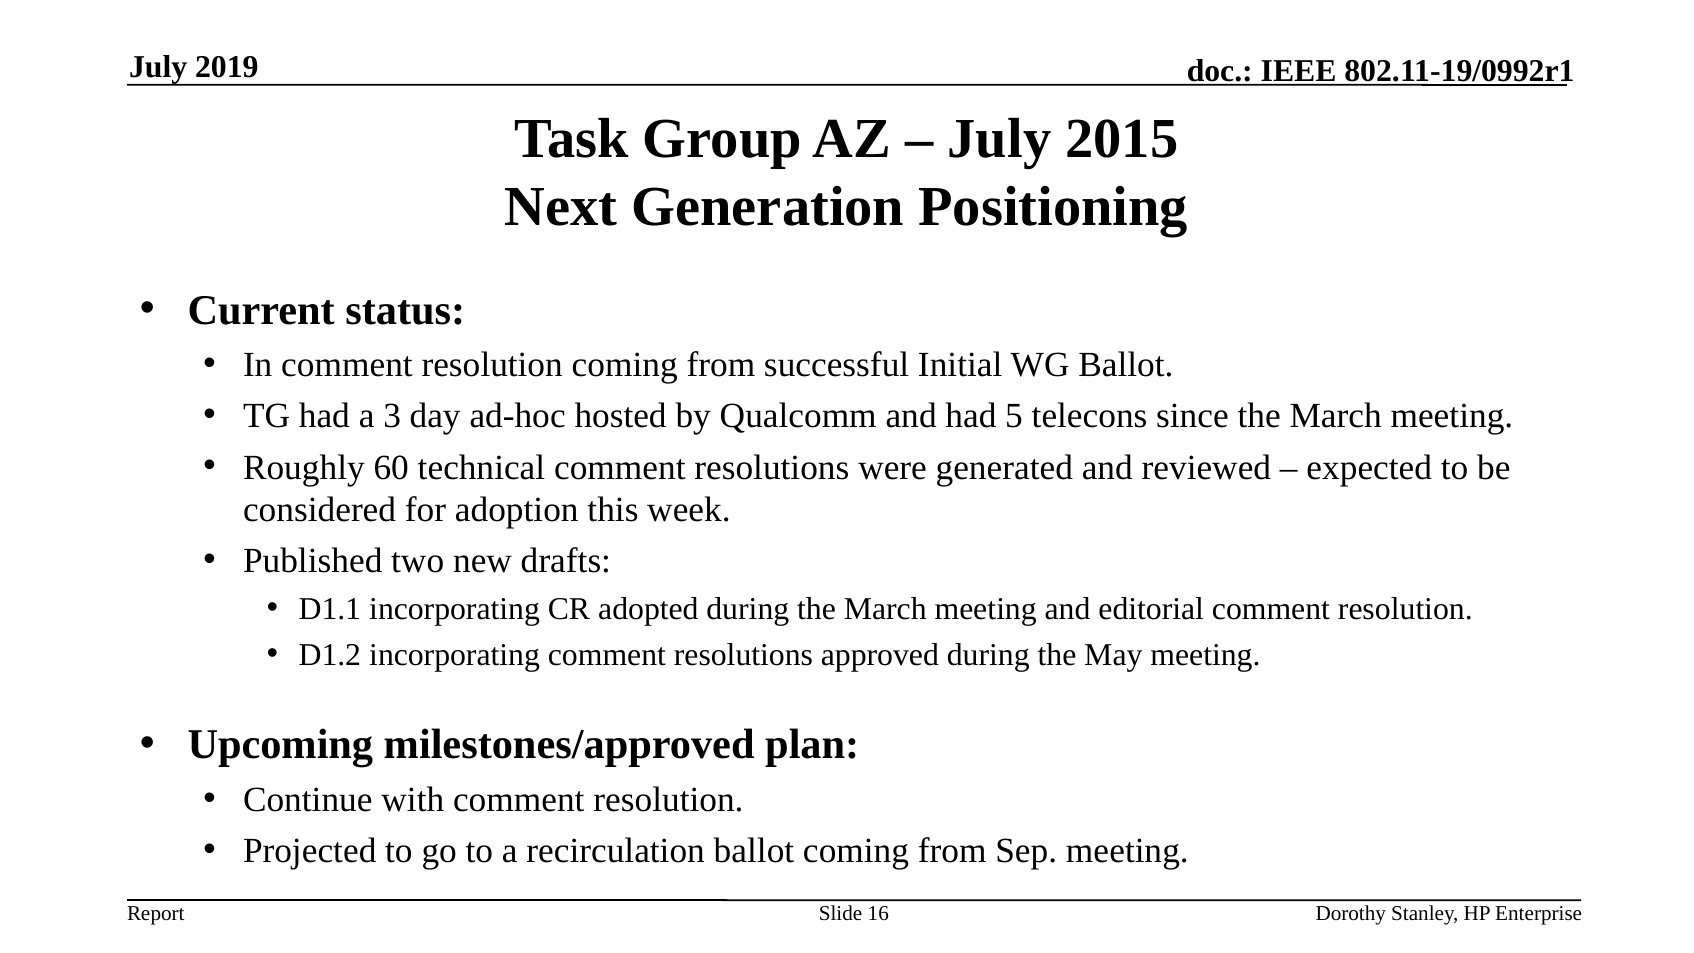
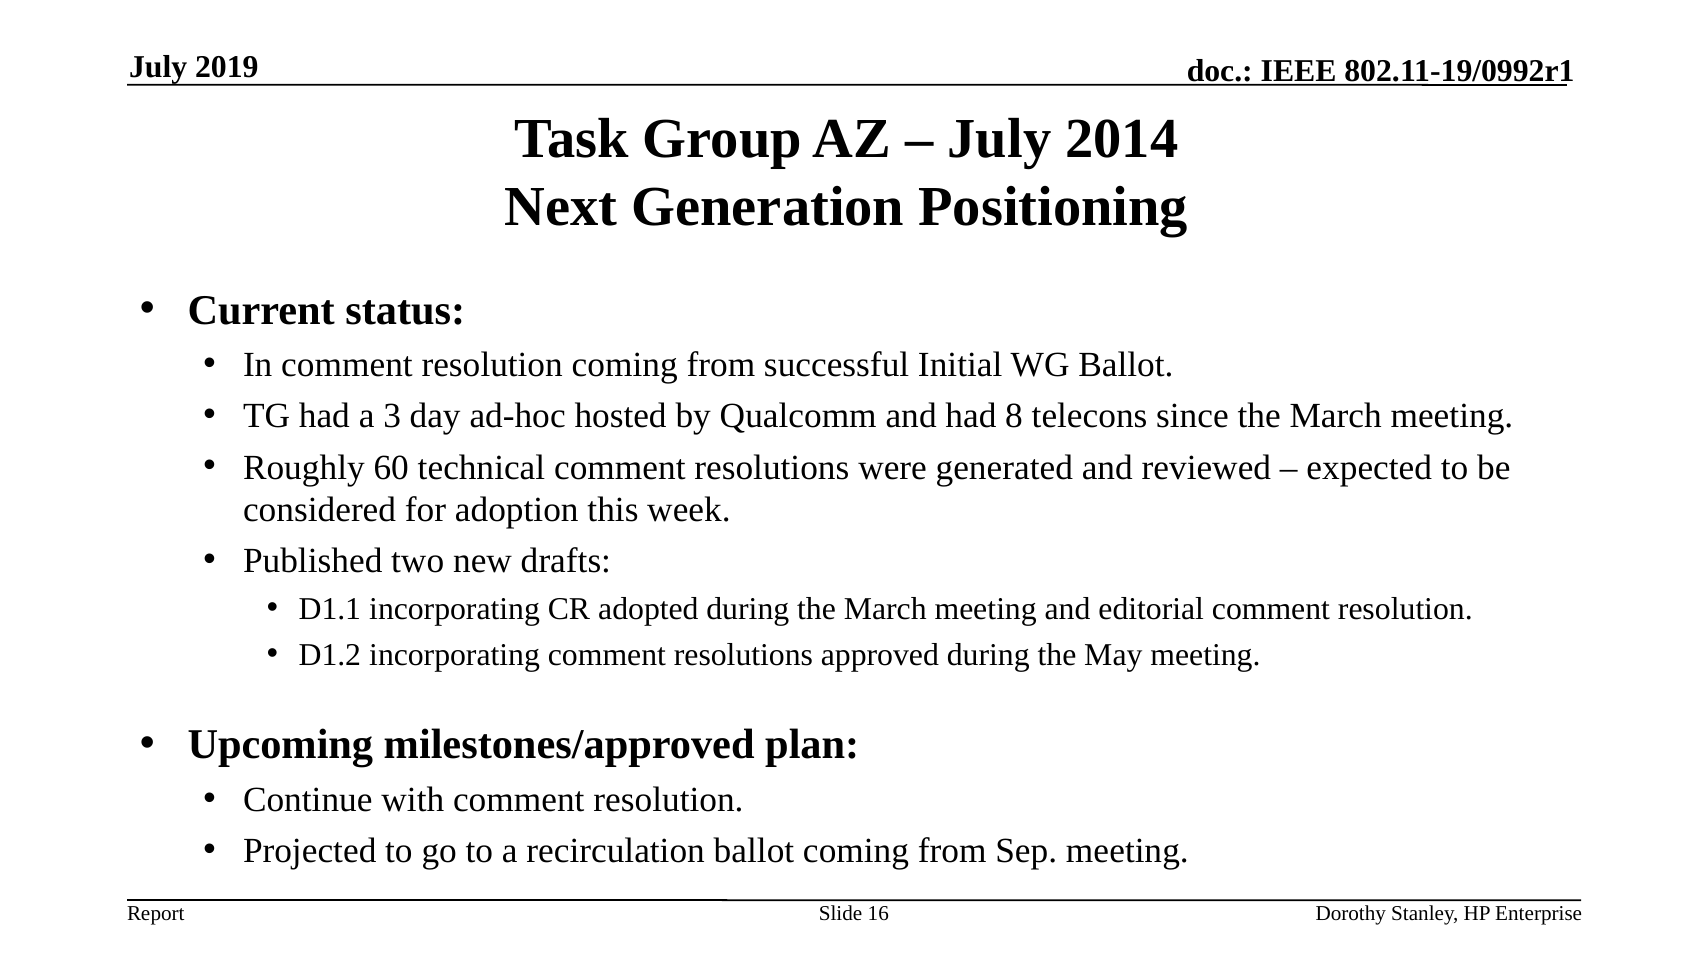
2015: 2015 -> 2014
5: 5 -> 8
